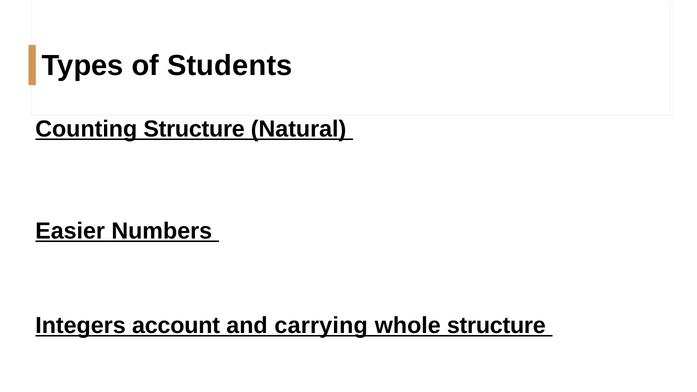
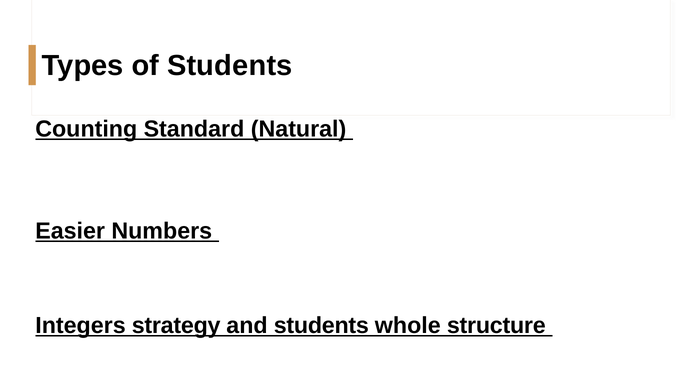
Counting Structure: Structure -> Standard
account: account -> strategy
and carrying: carrying -> students
